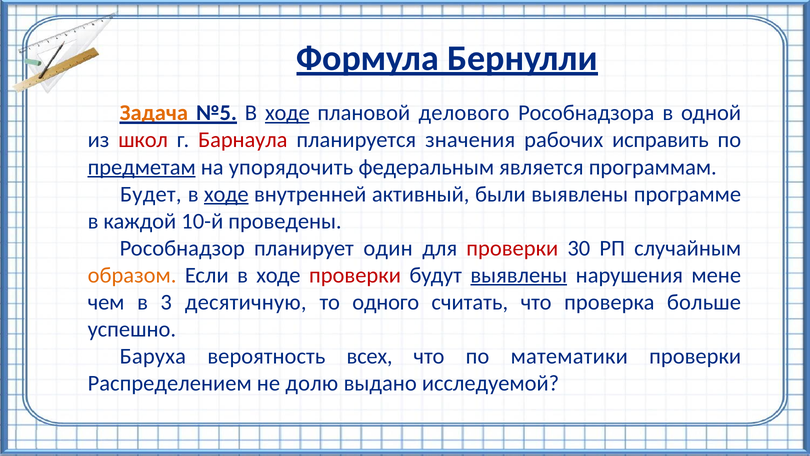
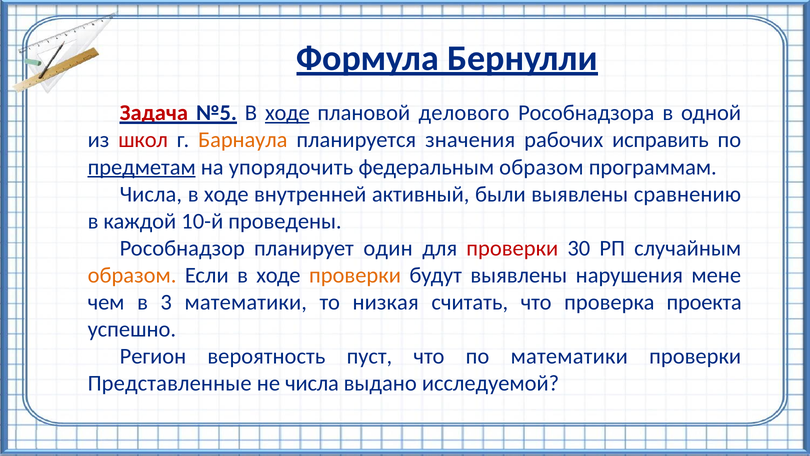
Задача colour: orange -> red
Барнаула colour: red -> orange
федеральным является: является -> образом
Будет at (151, 194): Будет -> Числа
ходе at (226, 194) underline: present -> none
программе: программе -> сравнению
проверки at (355, 275) colour: red -> orange
выявлены at (519, 275) underline: present -> none
3 десятичную: десятичную -> математики
одного: одного -> низкая
больше: больше -> проекта
Баруха: Баруха -> Регион
всех: всех -> пуст
Распределением: Распределением -> Представленные
не долю: долю -> числа
